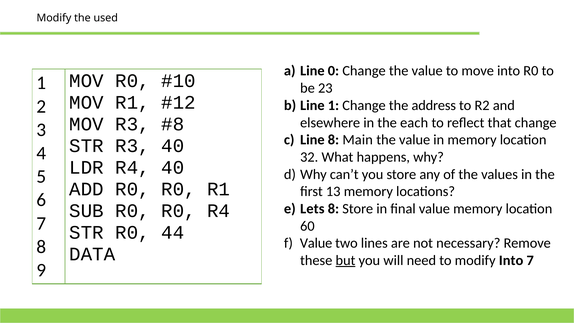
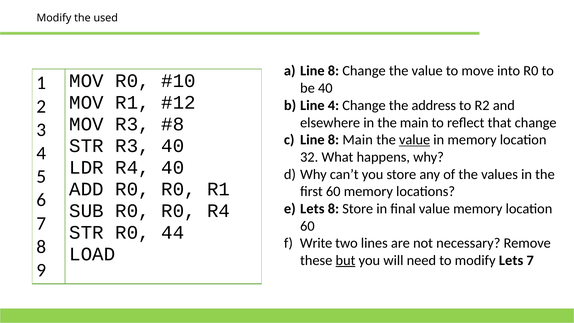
0 at (333, 71): 0 -> 8
be 23: 23 -> 40
Line 1: 1 -> 4
the each: each -> main
value at (415, 140) underline: none -> present
first 13: 13 -> 60
Value at (316, 243): Value -> Write
DATA: DATA -> LOAD
modify Into: Into -> Lets
